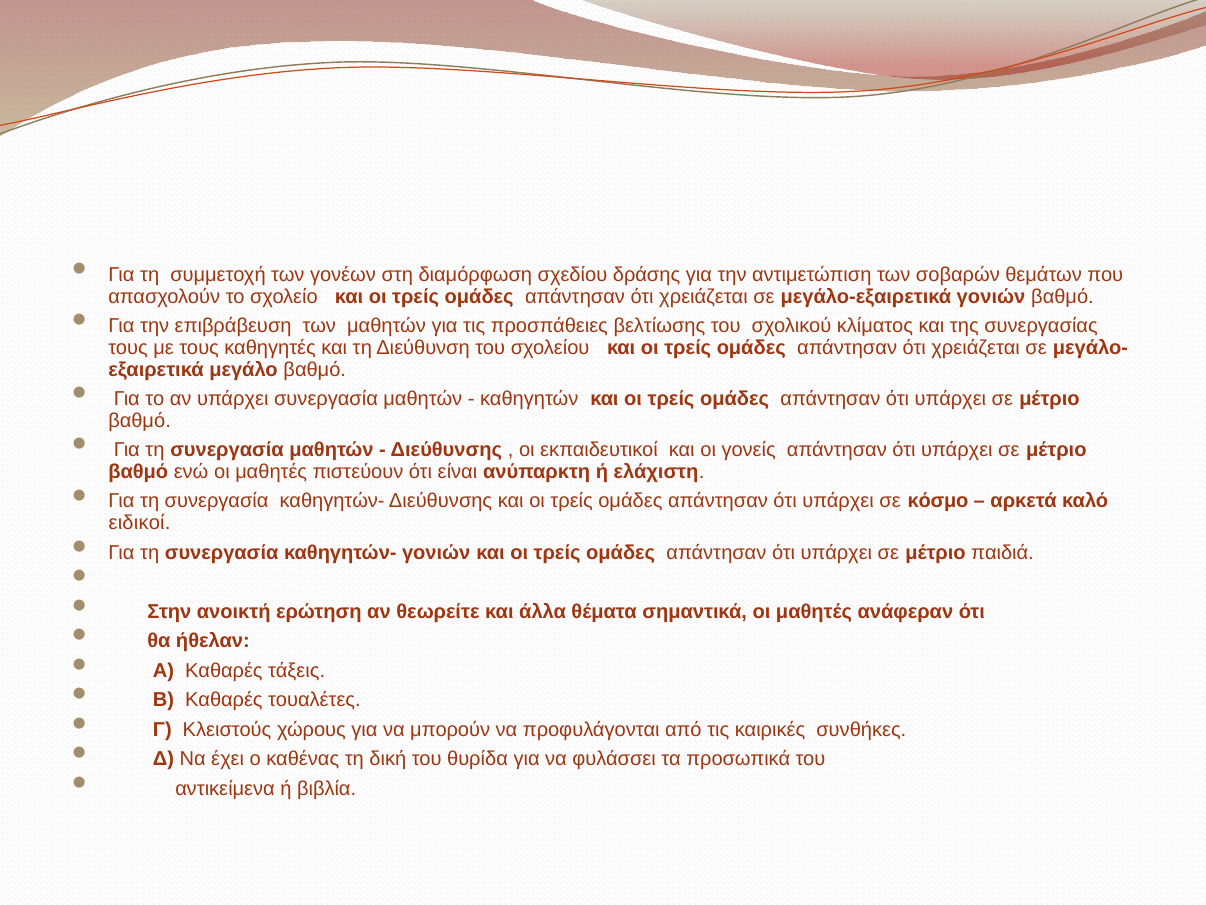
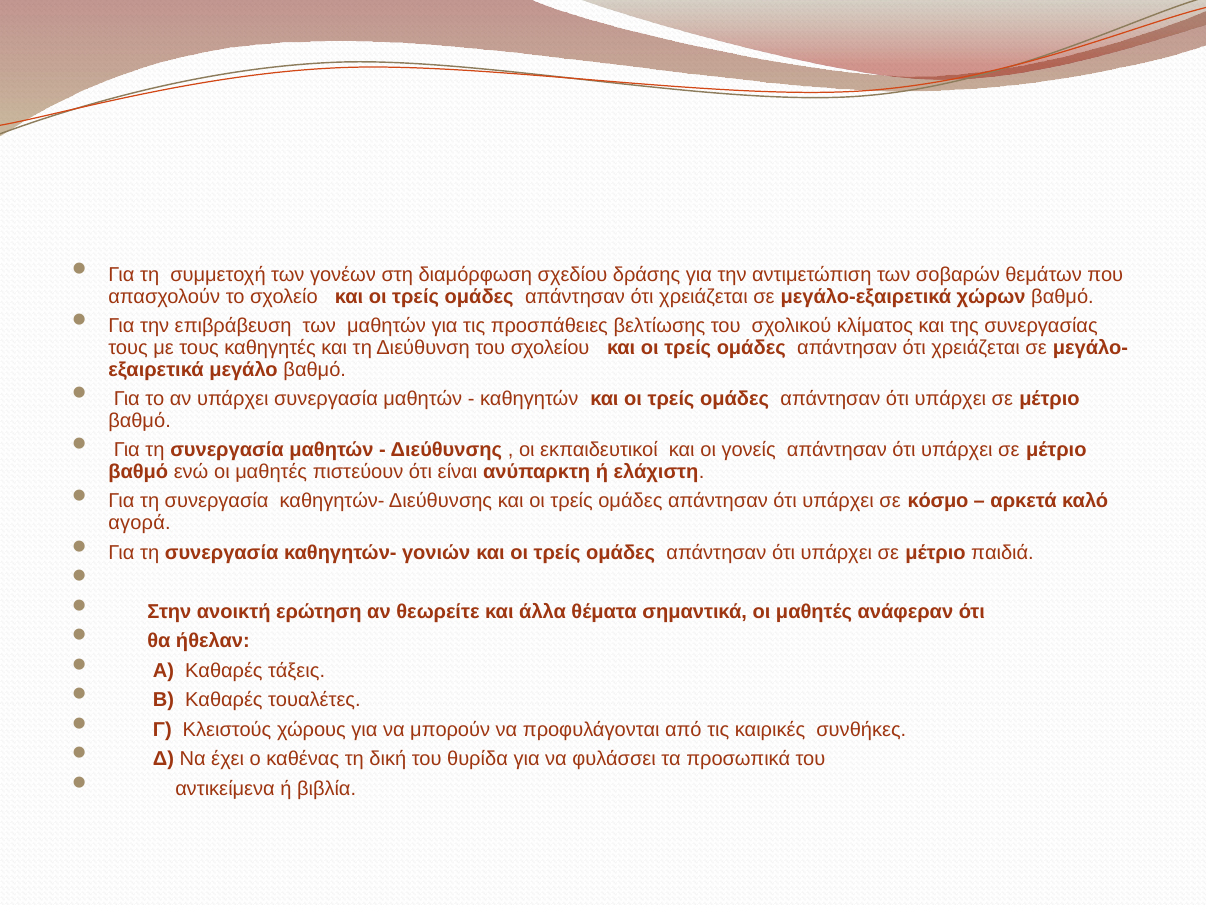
μεγάλο-εξαιρετικά γονιών: γονιών -> χώρων
ειδικοί: ειδικοί -> αγορά
